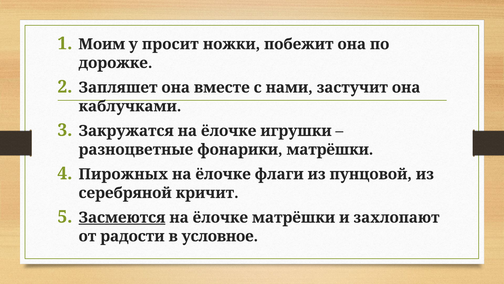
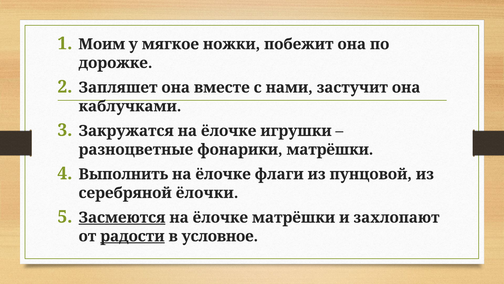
просит: просит -> мягкое
Пирожных: Пирожных -> Выполнить
кричит: кричит -> ёлочки
радости underline: none -> present
